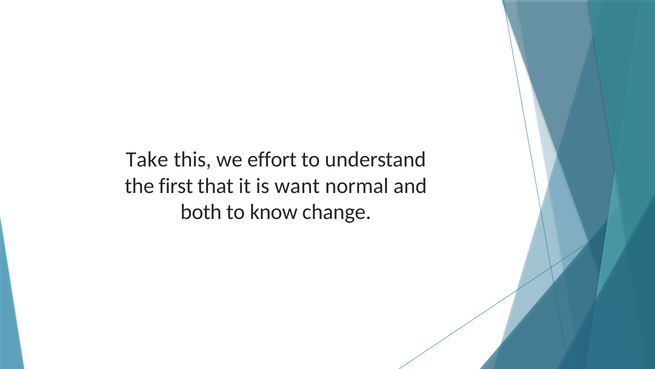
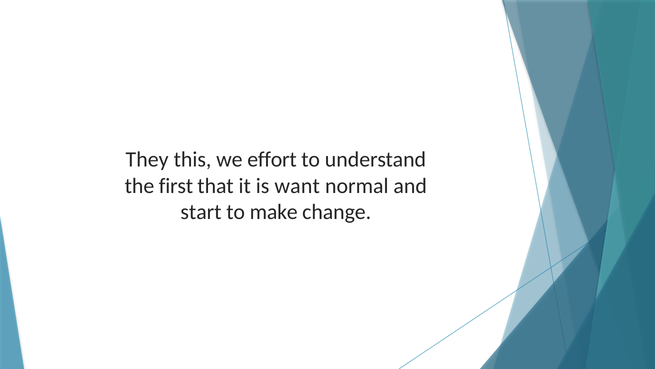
Take: Take -> They
both: both -> start
know: know -> make
